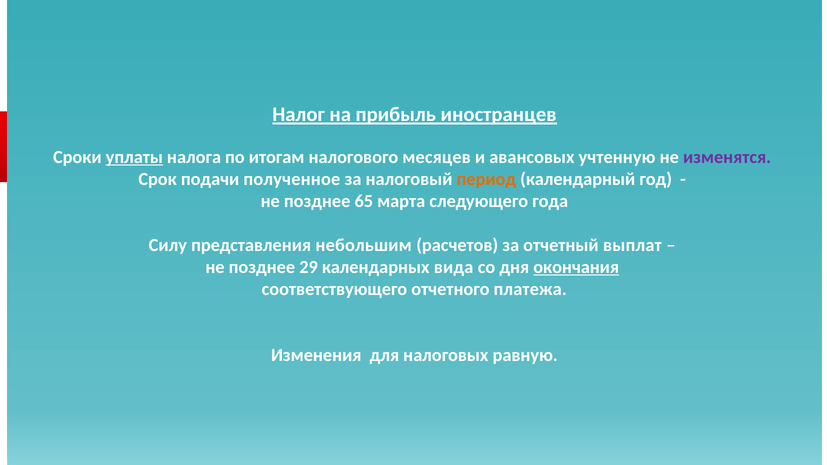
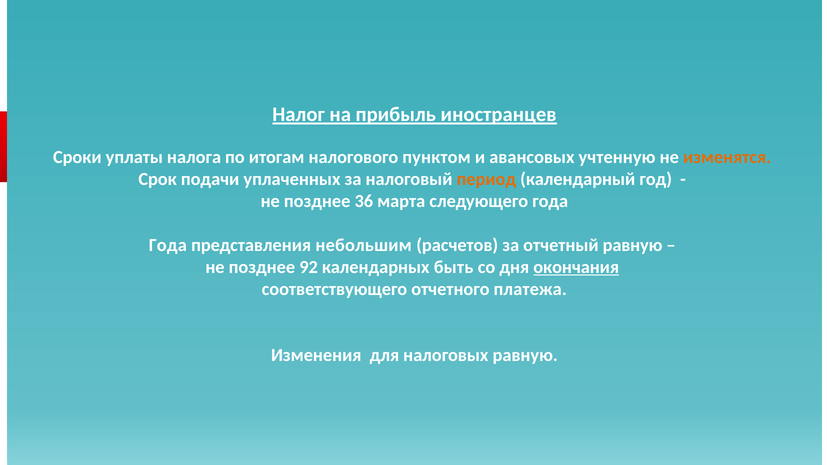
уплаты underline: present -> none
месяцев: месяцев -> пунктом
изменятся colour: purple -> orange
полученное: полученное -> уплаченных
65: 65 -> 36
Силу at (168, 245): Силу -> Года
отчетный выплат: выплат -> равную
29: 29 -> 92
вида: вида -> быть
